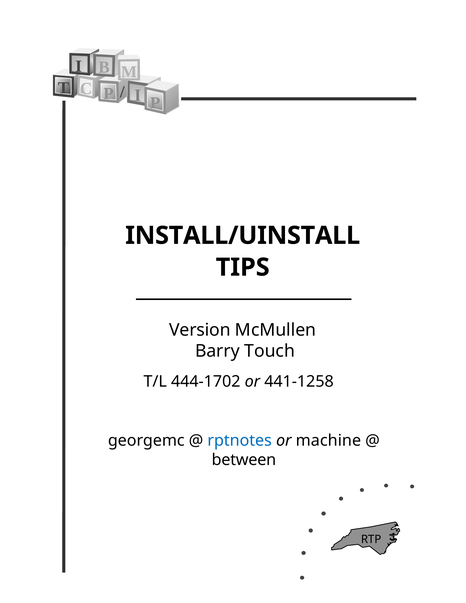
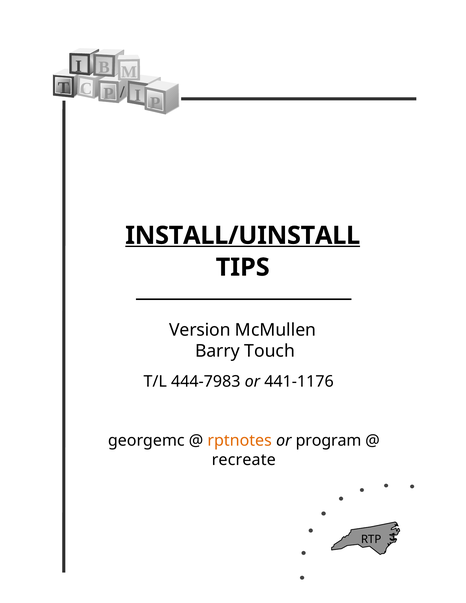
INSTALL/UINSTALL underline: none -> present
444-1702: 444-1702 -> 444-7983
441-1258: 441-1258 -> 441-1176
rptnotes colour: blue -> orange
machine: machine -> program
between: between -> recreate
